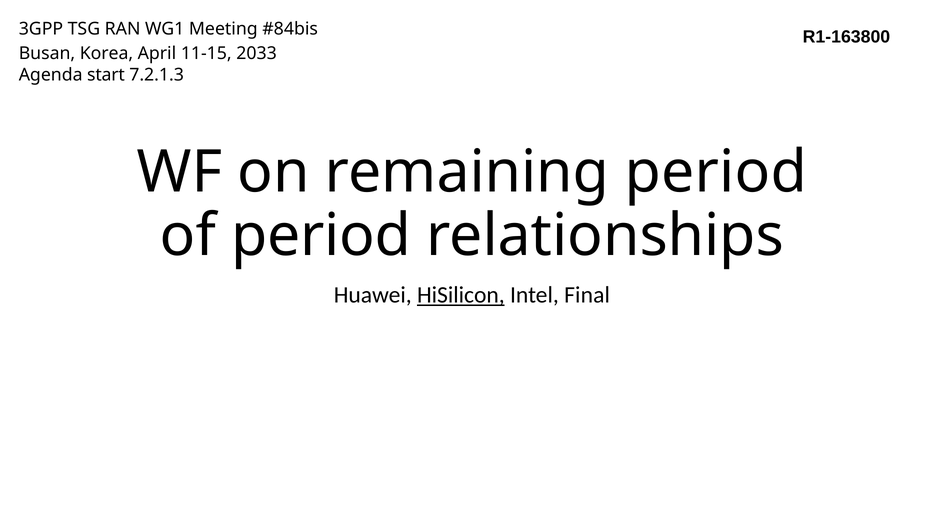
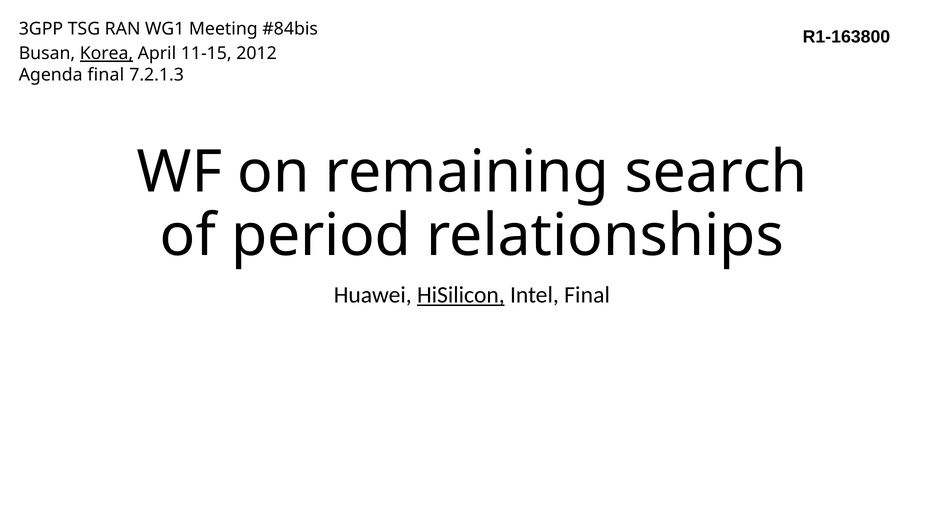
Korea underline: none -> present
2033: 2033 -> 2012
Agenda start: start -> final
remaining period: period -> search
